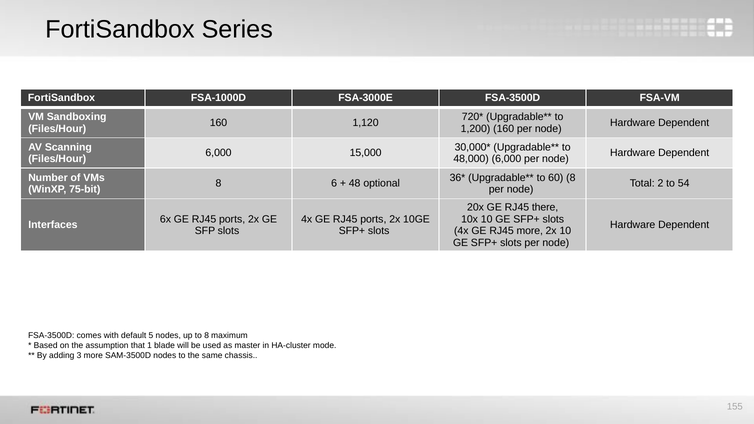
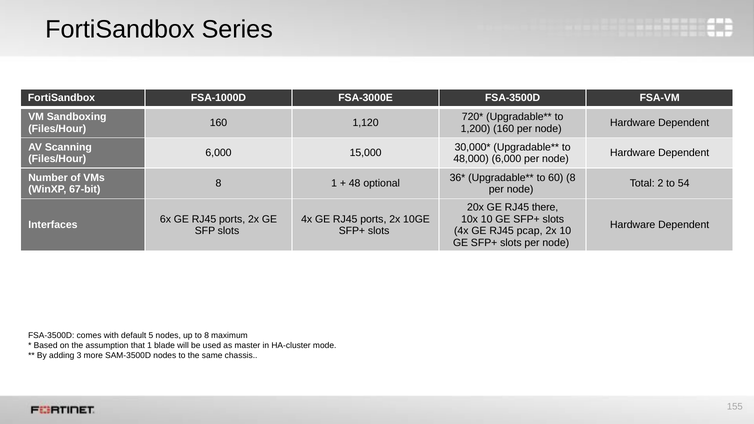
8 6: 6 -> 1
75-bit: 75-bit -> 67-bit
RJ45 more: more -> pcap
